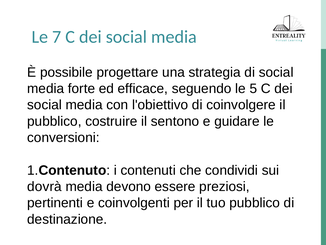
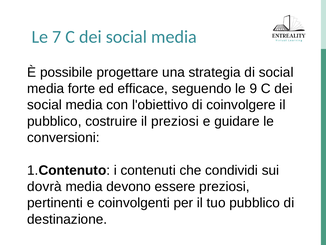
5: 5 -> 9
il sentono: sentono -> preziosi
